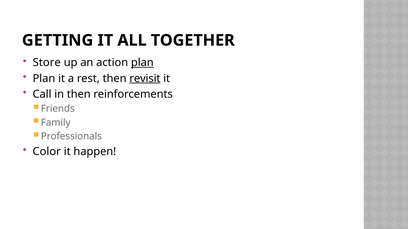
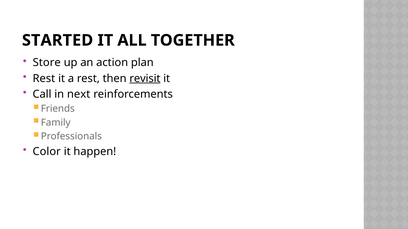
GETTING: GETTING -> STARTED
plan at (142, 63) underline: present -> none
Plan at (44, 79): Plan -> Rest
in then: then -> next
